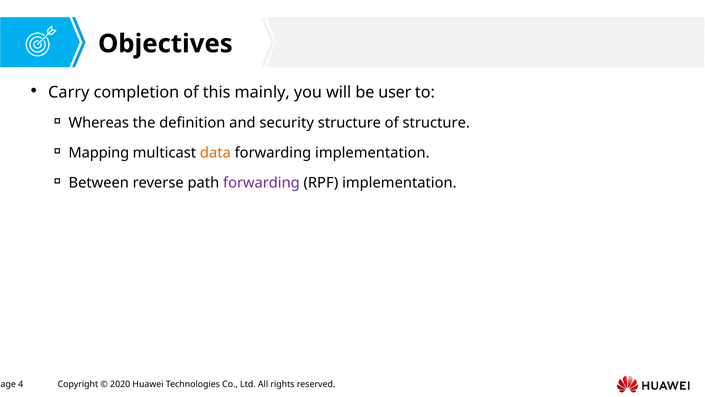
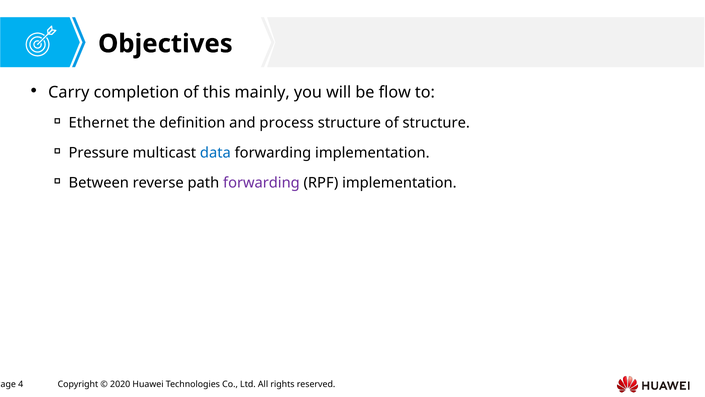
user: user -> flow
Whereas: Whereas -> Ethernet
security: security -> process
Mapping: Mapping -> Pressure
data colour: orange -> blue
